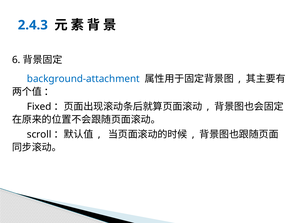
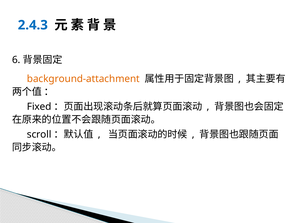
background-attachment colour: blue -> orange
